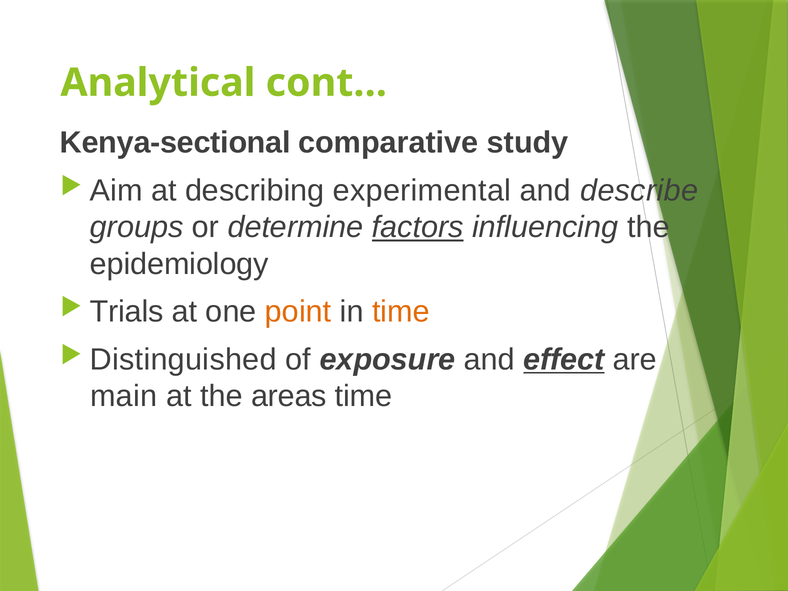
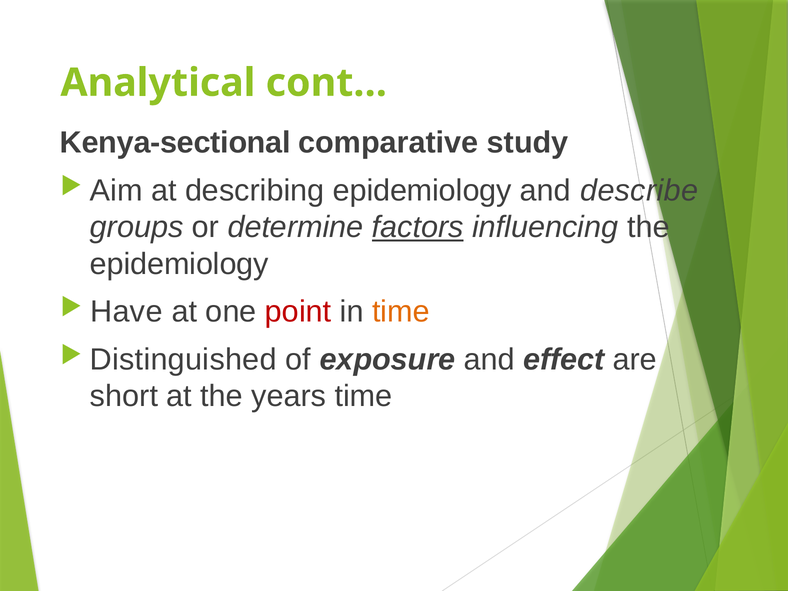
describing experimental: experimental -> epidemiology
Trials: Trials -> Have
point colour: orange -> red
effect underline: present -> none
main: main -> short
areas: areas -> years
